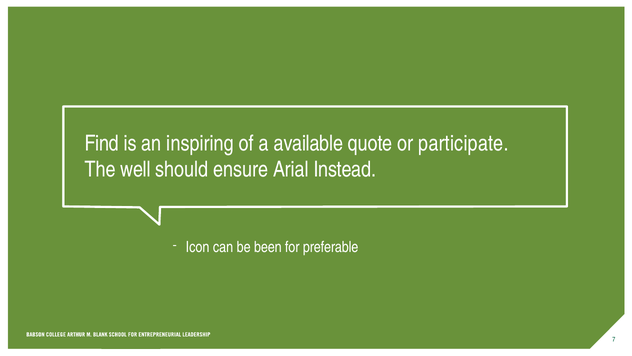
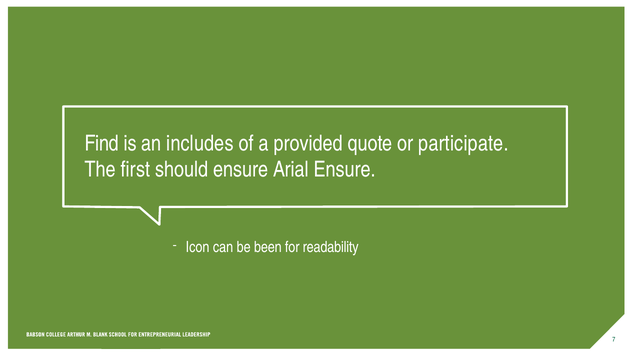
inspiring: inspiring -> includes
available: available -> provided
well: well -> first
Arial Instead: Instead -> Ensure
preferable: preferable -> readability
